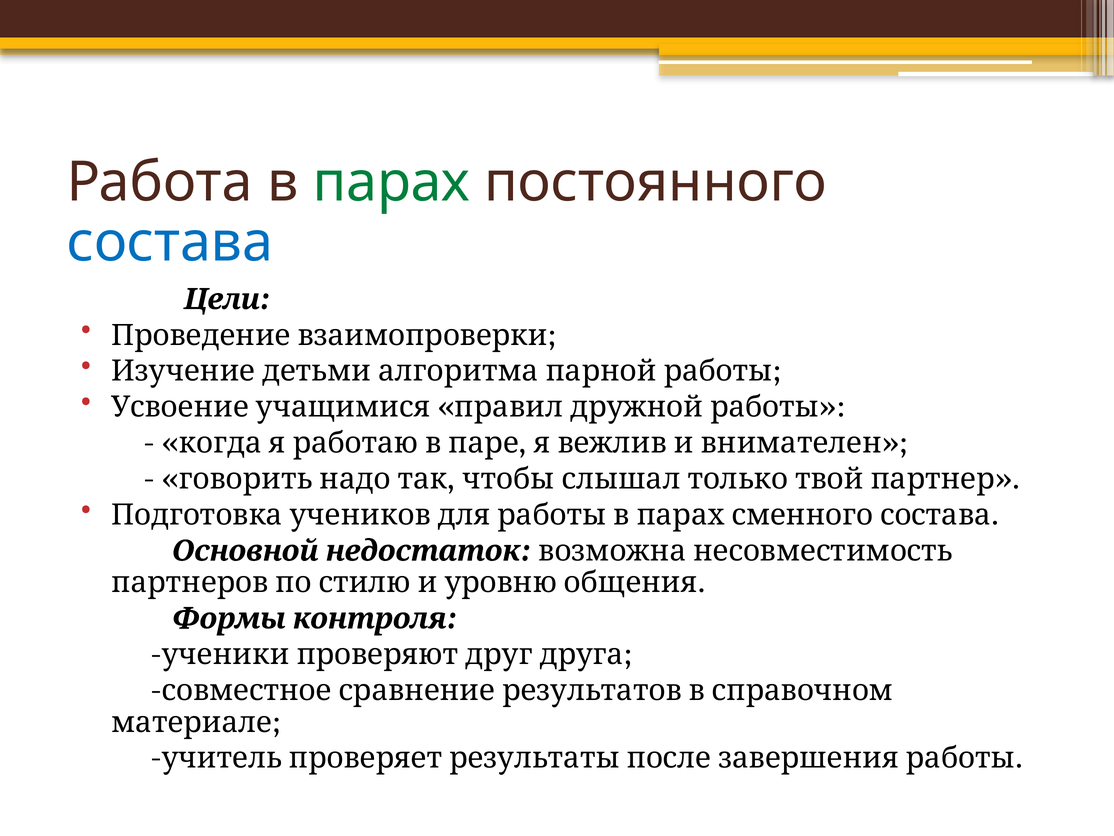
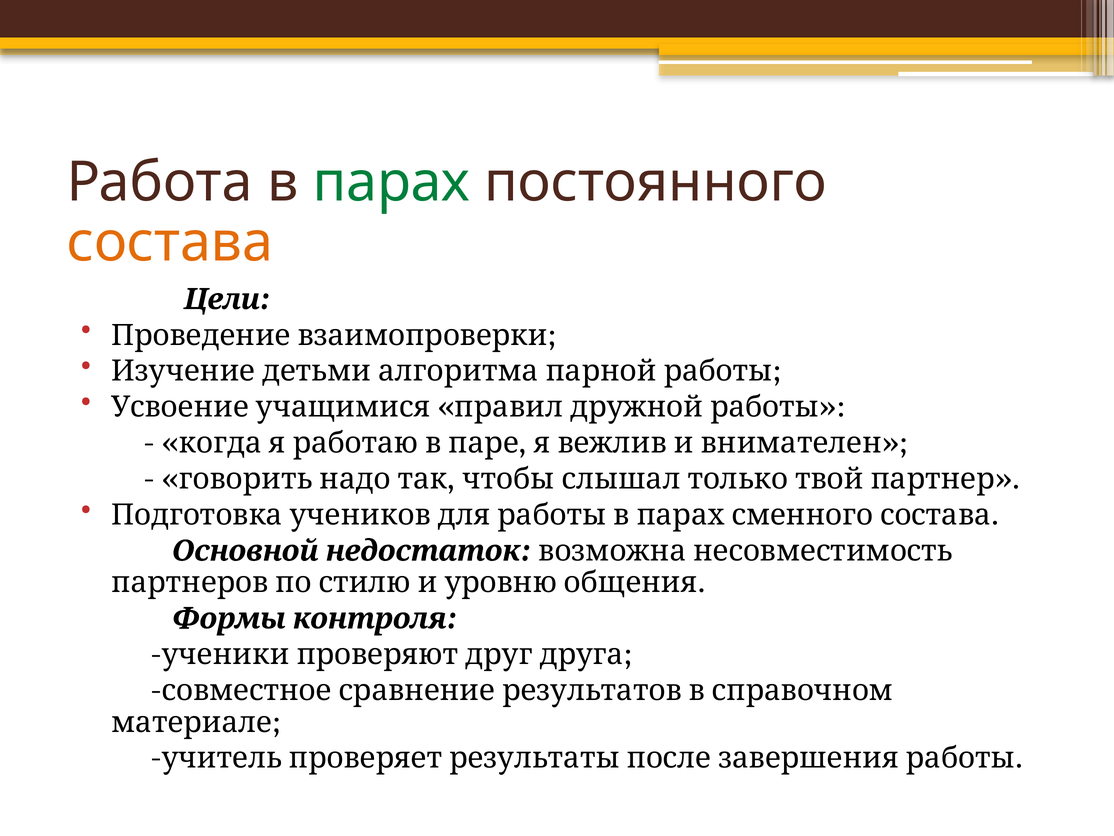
состава colour: blue -> orange
